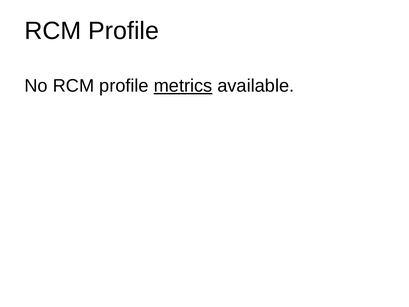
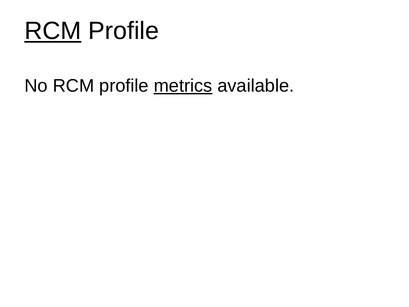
RCM at (53, 31) underline: none -> present
